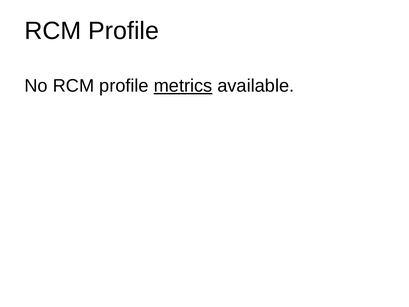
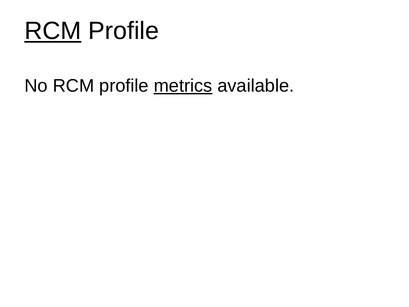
RCM at (53, 31) underline: none -> present
